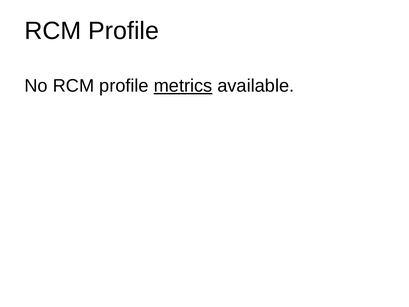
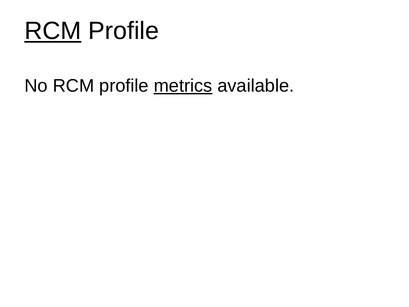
RCM at (53, 31) underline: none -> present
